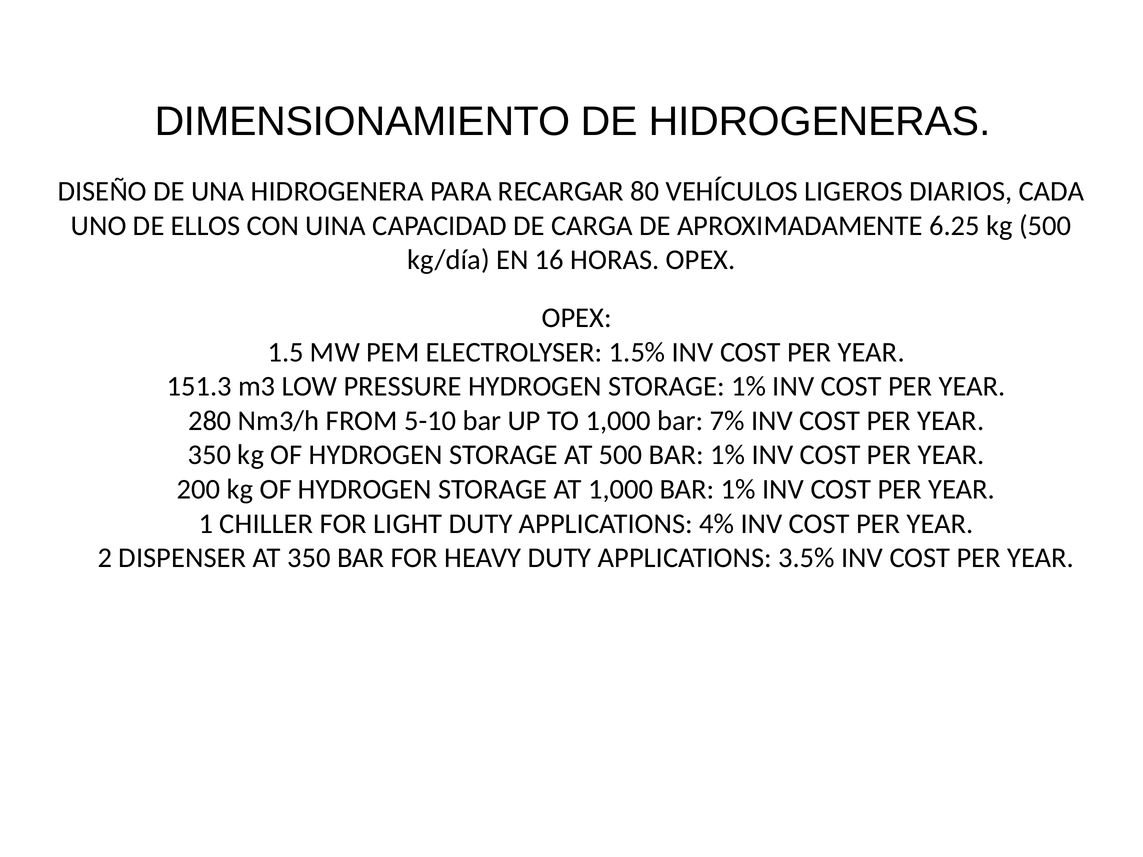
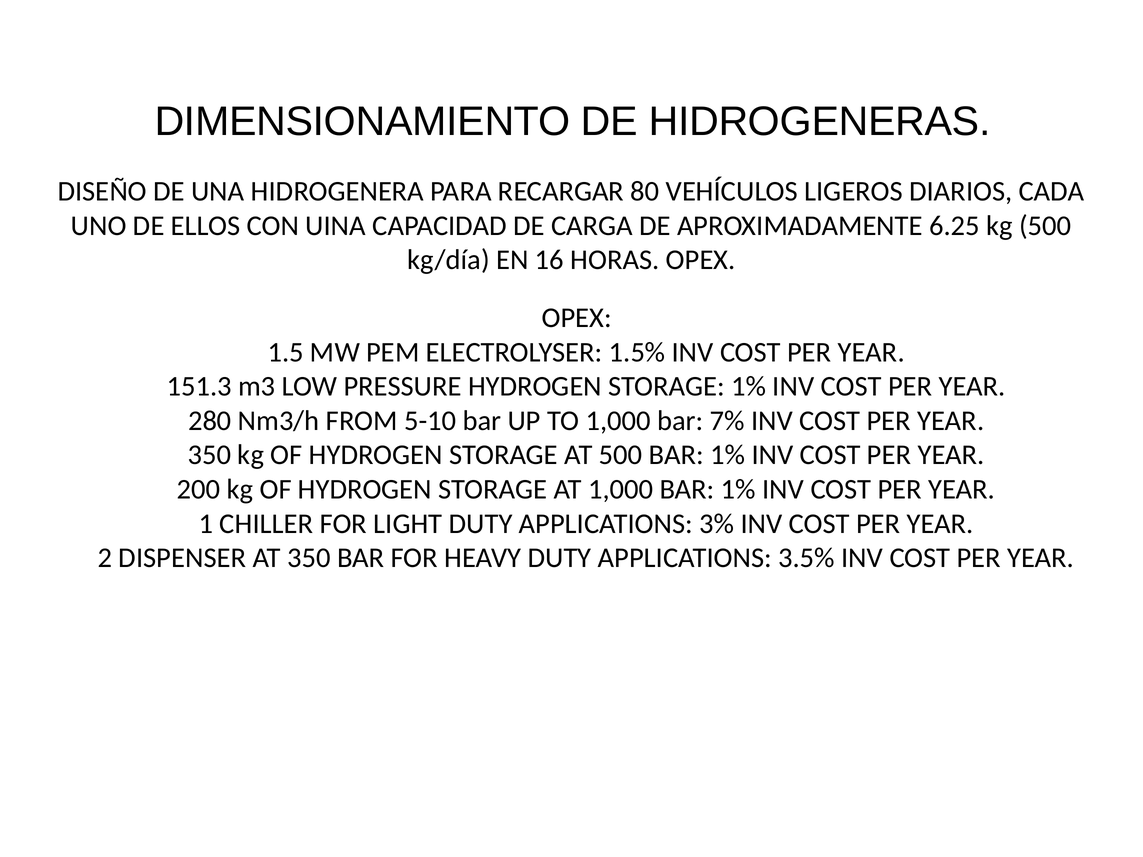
4%: 4% -> 3%
